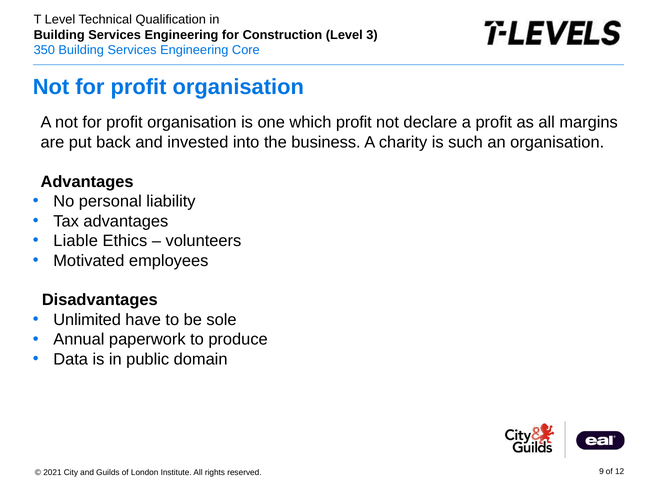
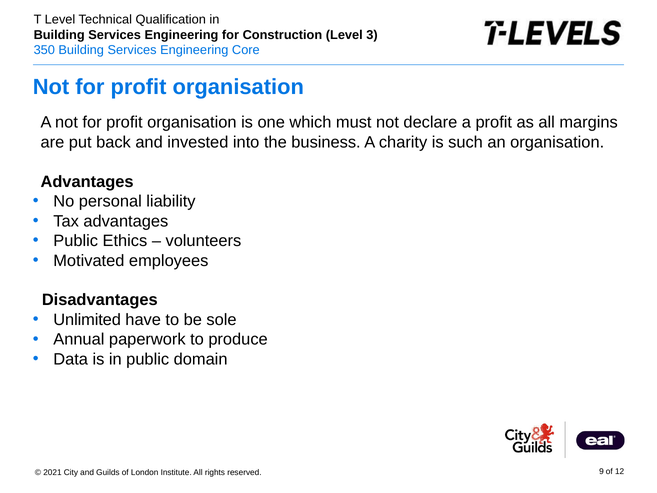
which profit: profit -> must
Liable at (76, 241): Liable -> Public
